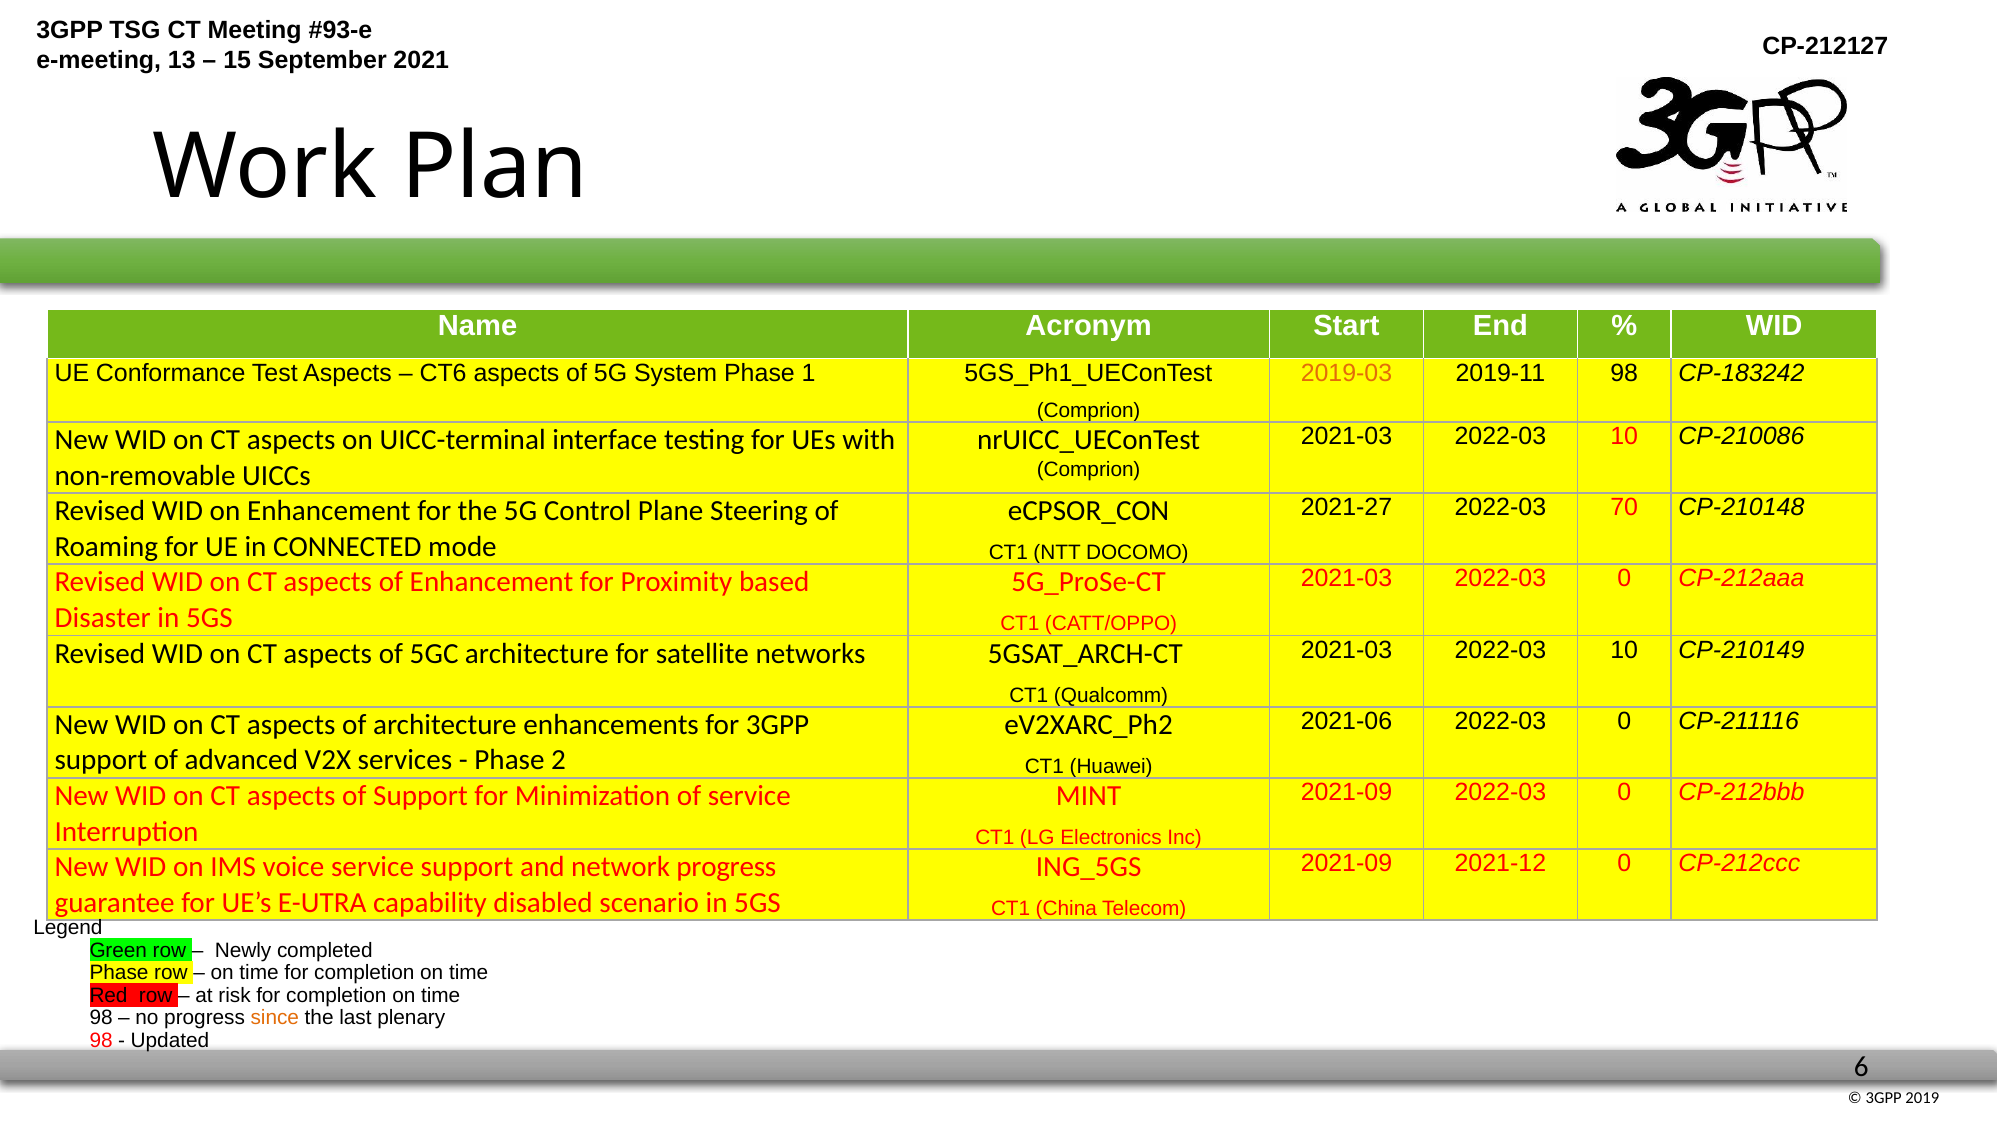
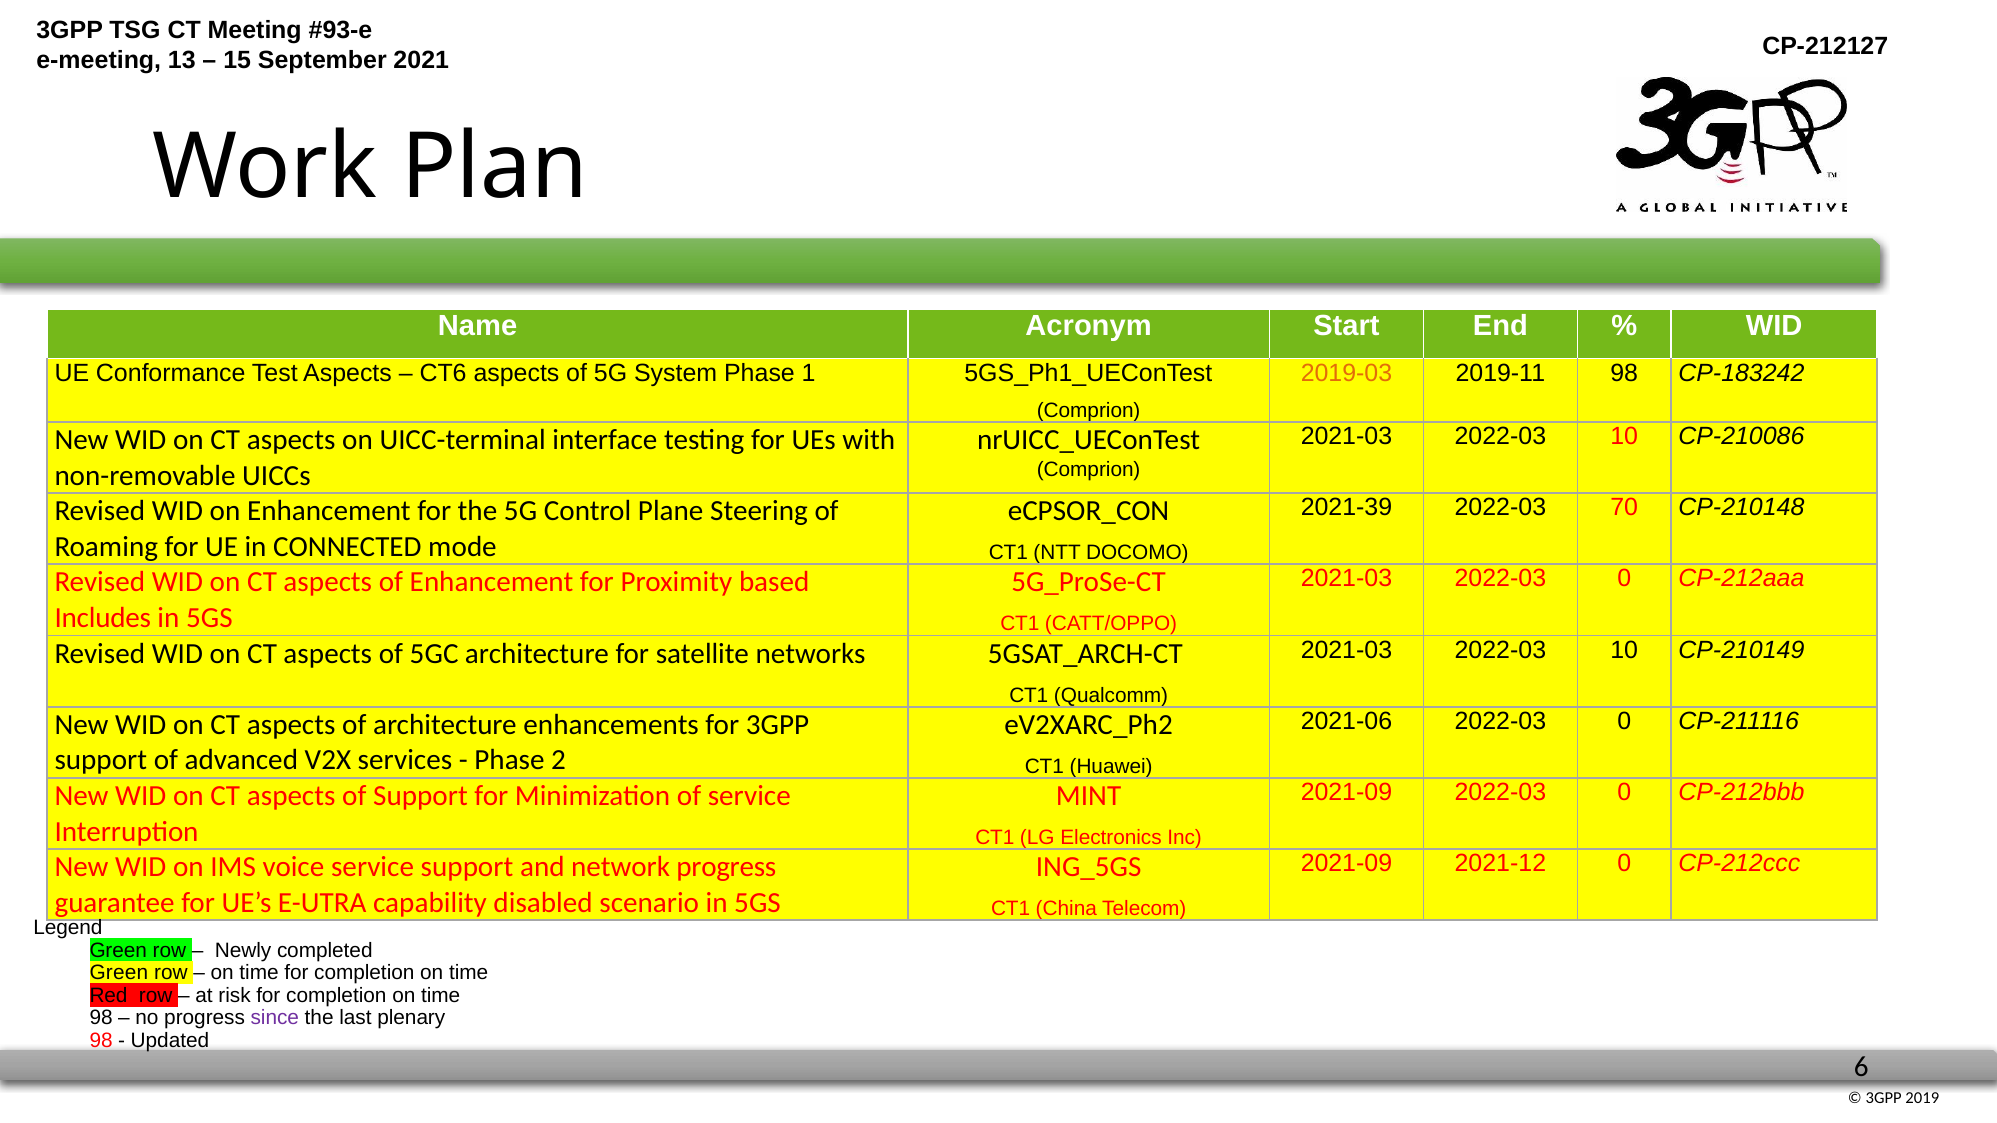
2021-27: 2021-27 -> 2021-39
Disaster: Disaster -> Includes
Phase at (119, 973): Phase -> Green
since colour: orange -> purple
